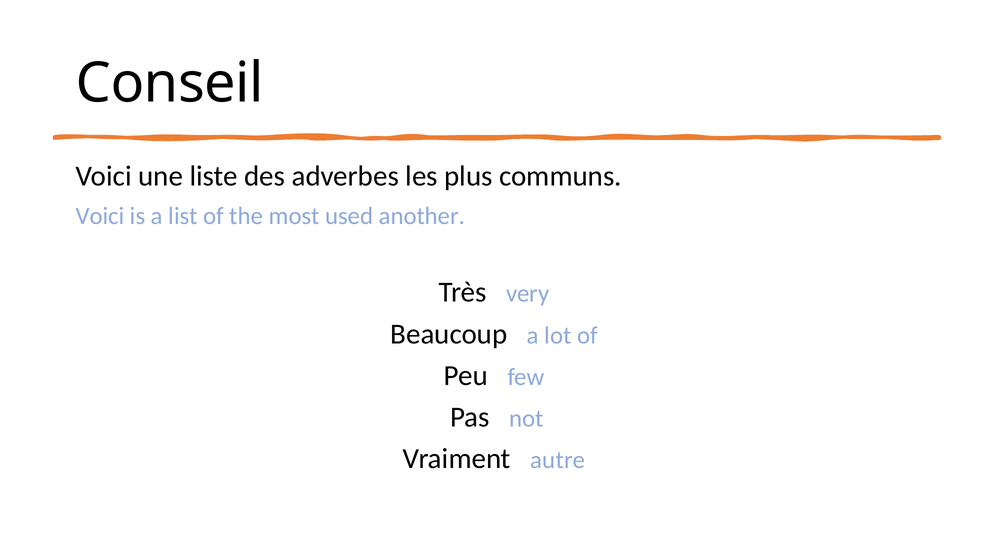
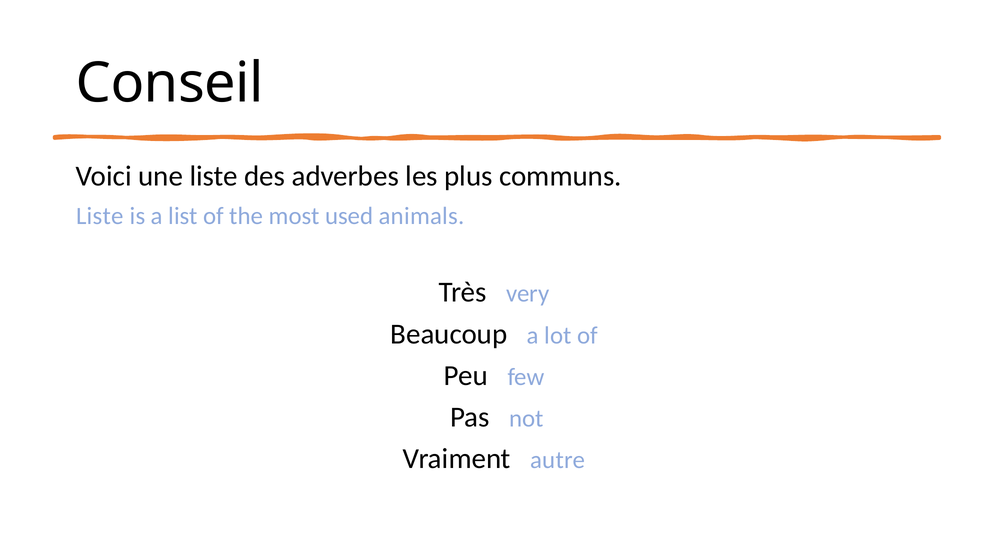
Voici at (100, 216): Voici -> Liste
another: another -> animals
